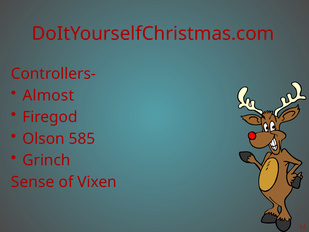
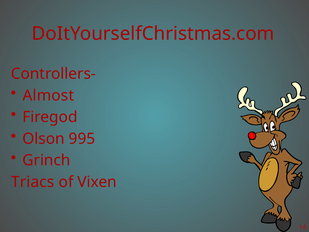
585: 585 -> 995
Sense: Sense -> Triacs
